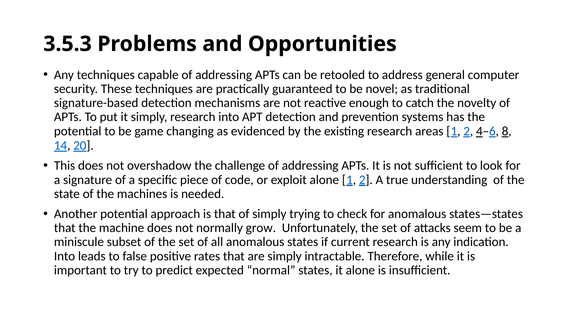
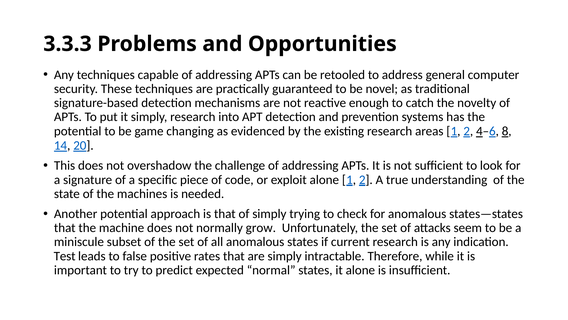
3.5.3: 3.5.3 -> 3.3.3
Into at (65, 256): Into -> Test
